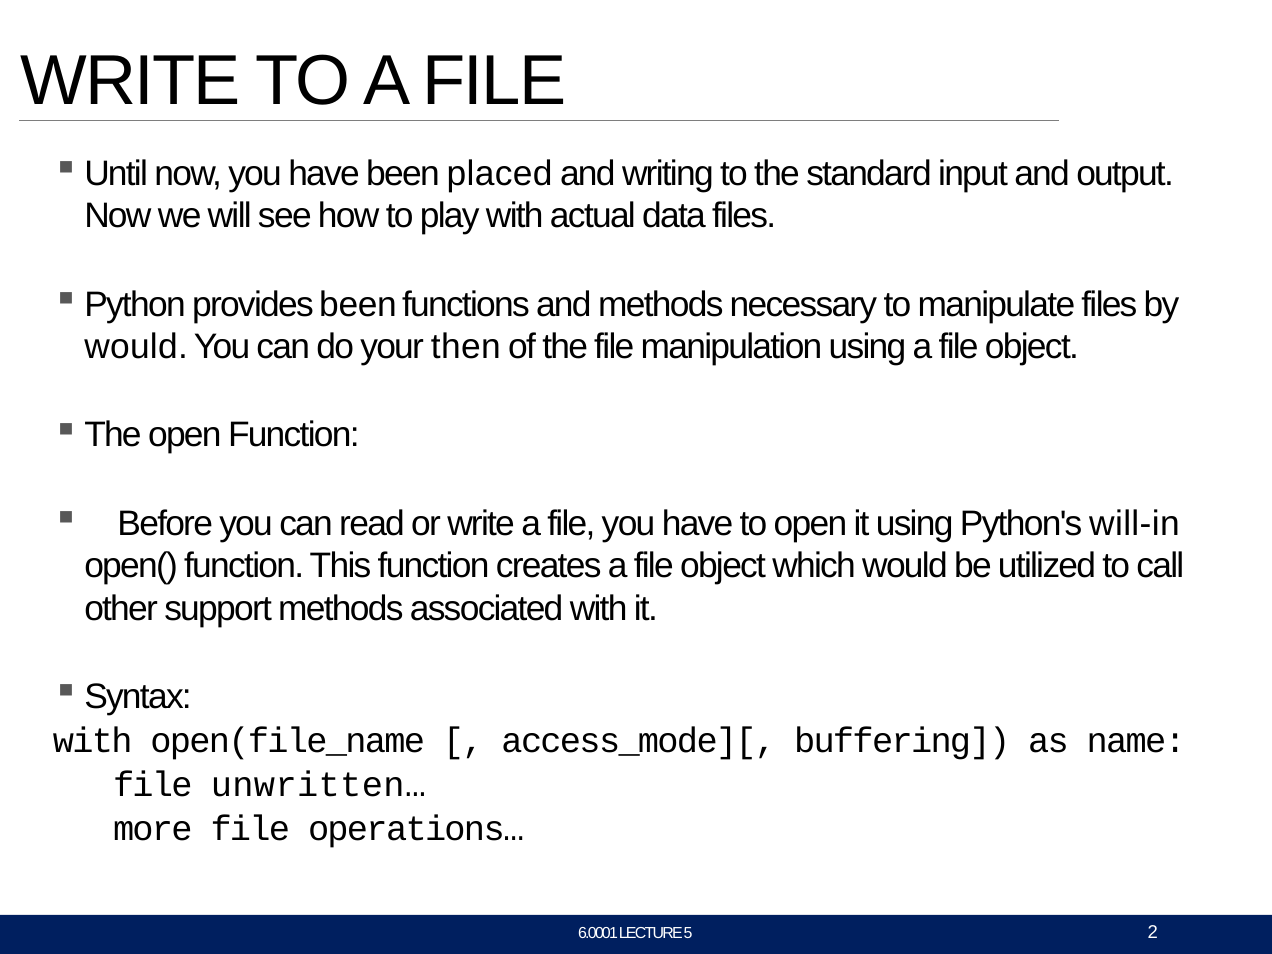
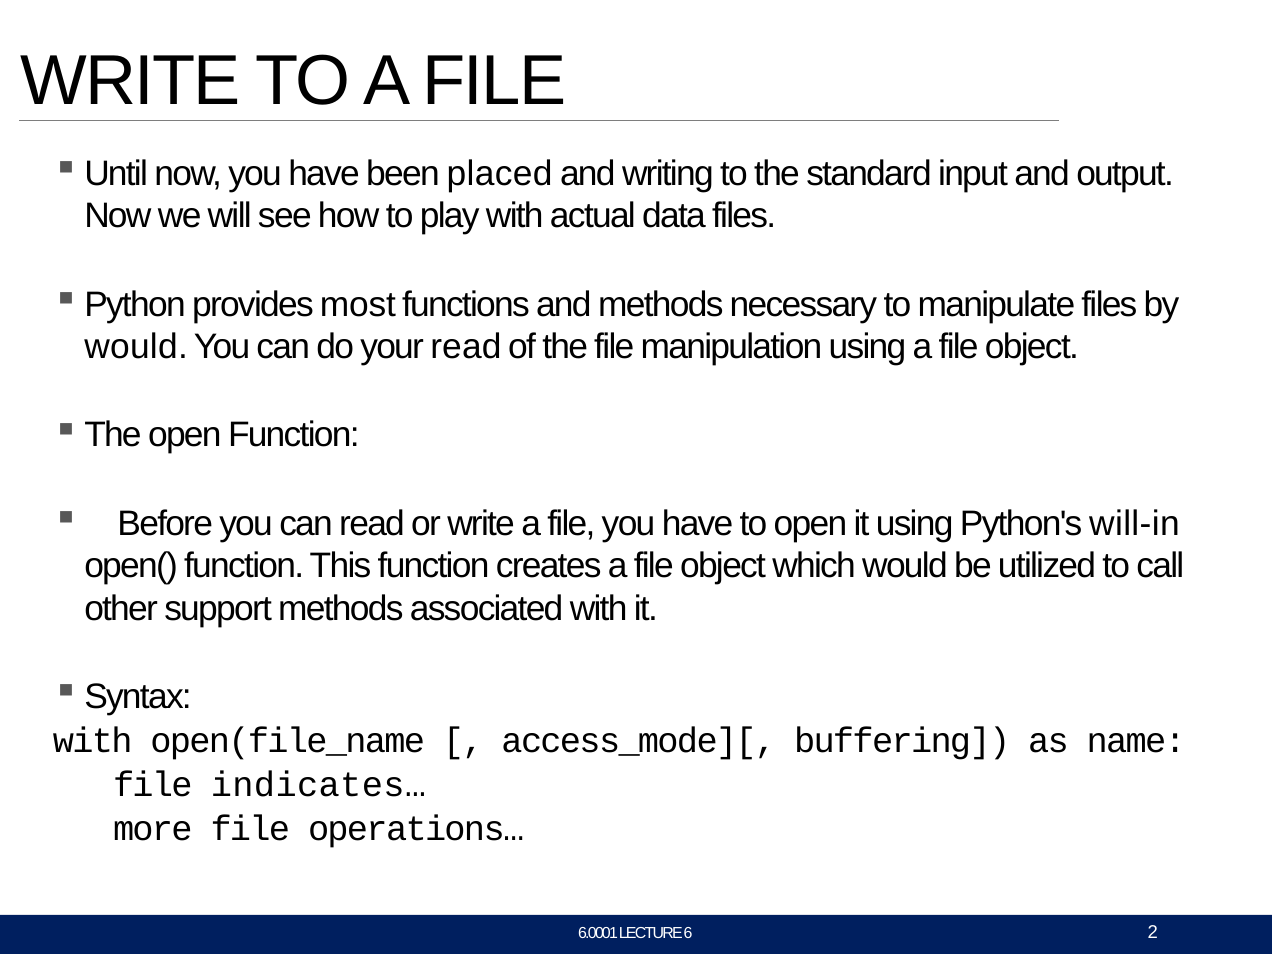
provides been: been -> most
your then: then -> read
unwritten…: unwritten… -> indicates…
5: 5 -> 6
